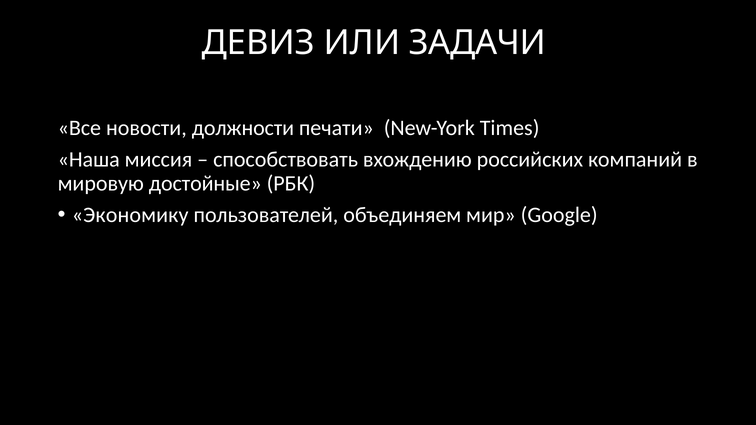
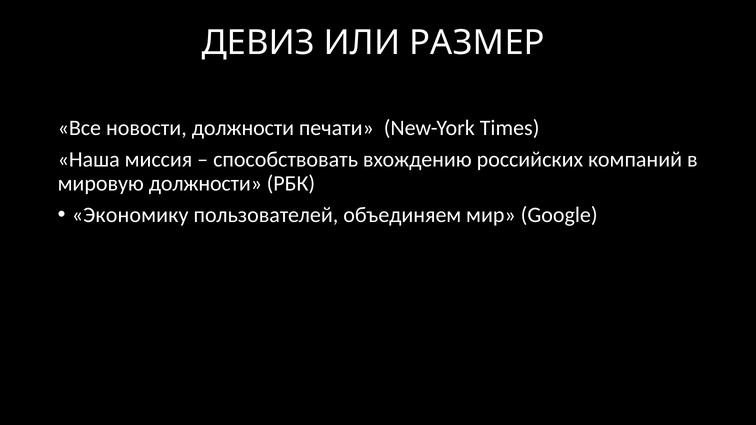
ЗАДАЧИ: ЗАДАЧИ -> РАЗМЕР
мировую достойные: достойные -> должности
